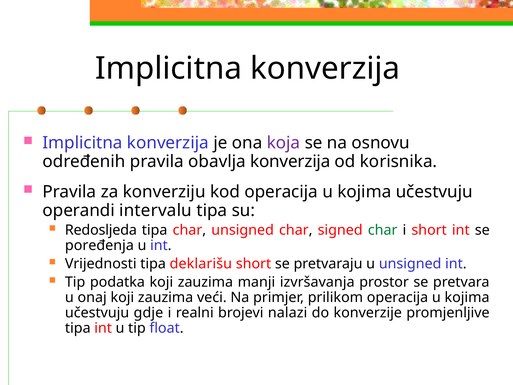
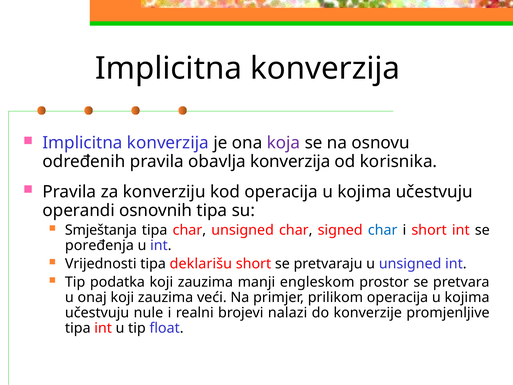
intervalu: intervalu -> osnovnih
Redosljeda: Redosljeda -> Smještanja
char at (383, 230) colour: green -> blue
izvršavanja: izvršavanja -> engleskom
gdje: gdje -> nule
